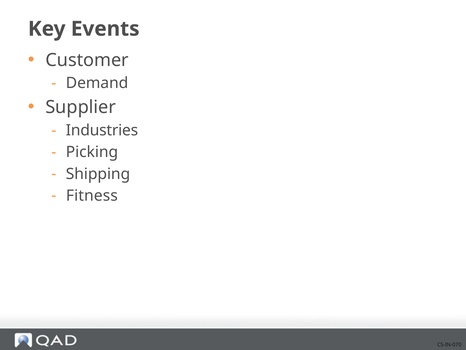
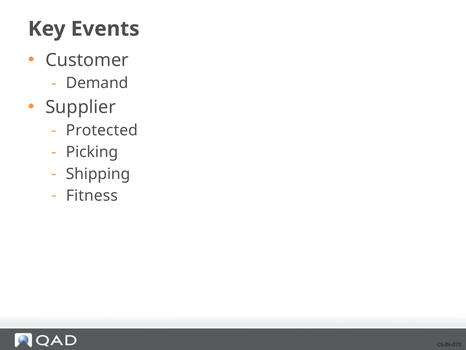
Industries: Industries -> Protected
